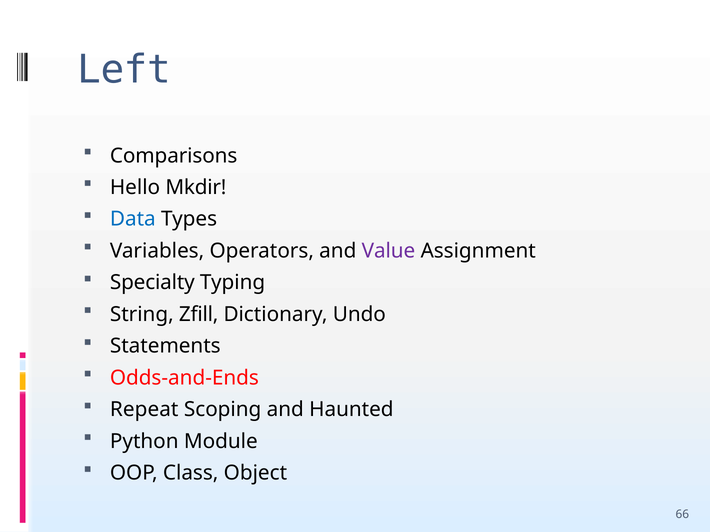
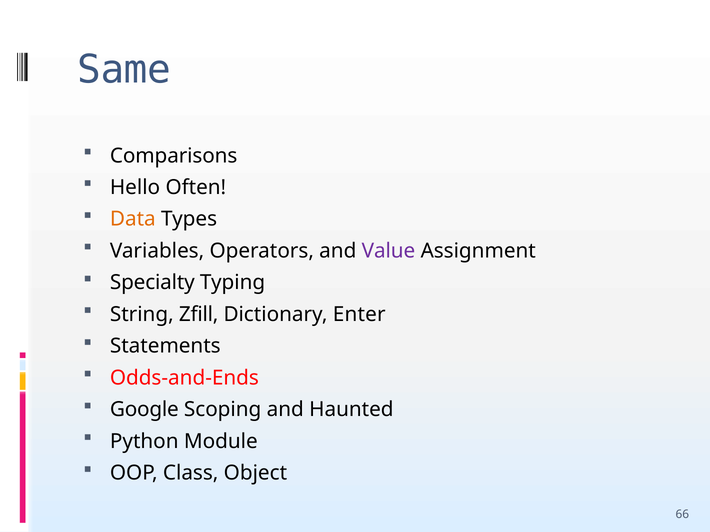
Left: Left -> Same
Mkdir: Mkdir -> Often
Data colour: blue -> orange
Undo: Undo -> Enter
Repeat: Repeat -> Google
